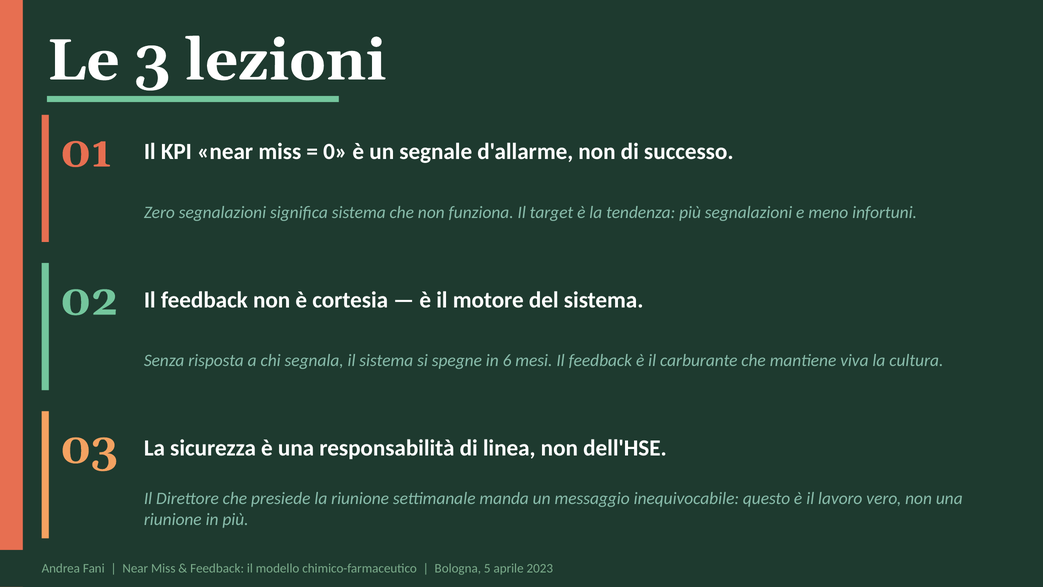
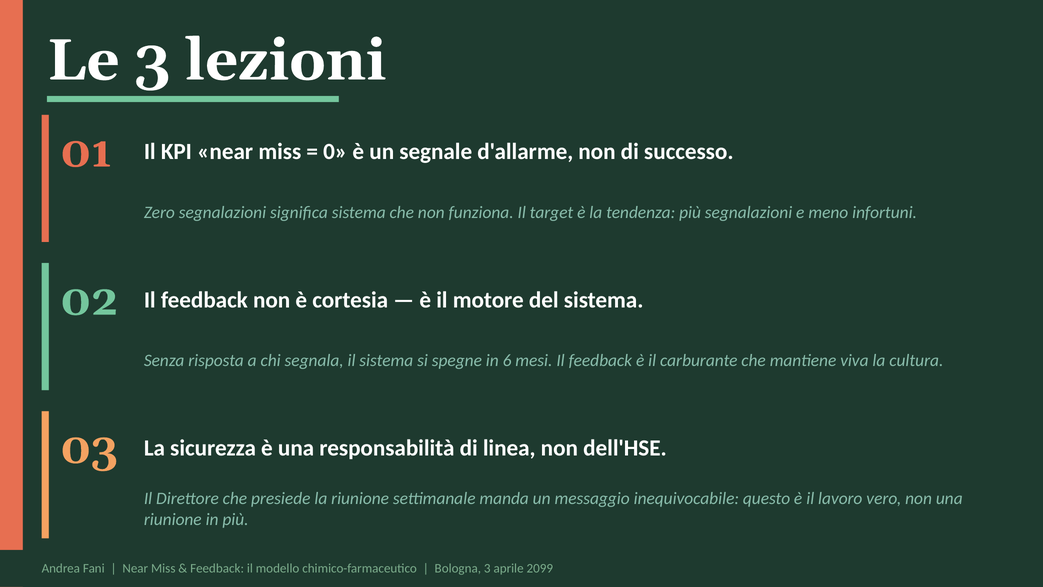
Bologna 5: 5 -> 3
2023: 2023 -> 2099
